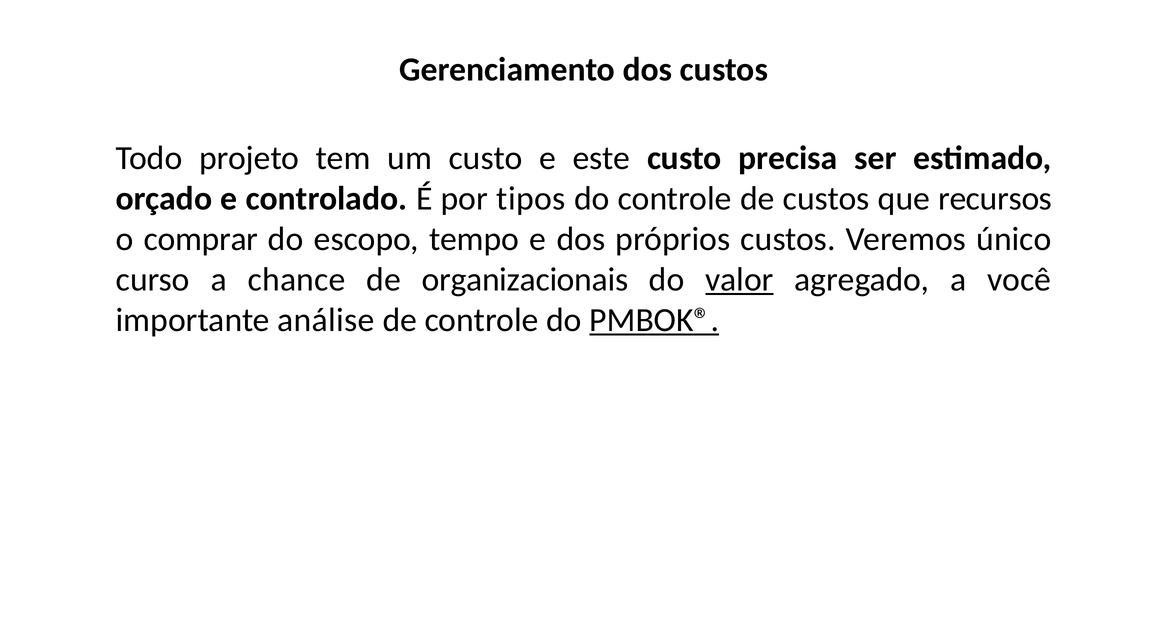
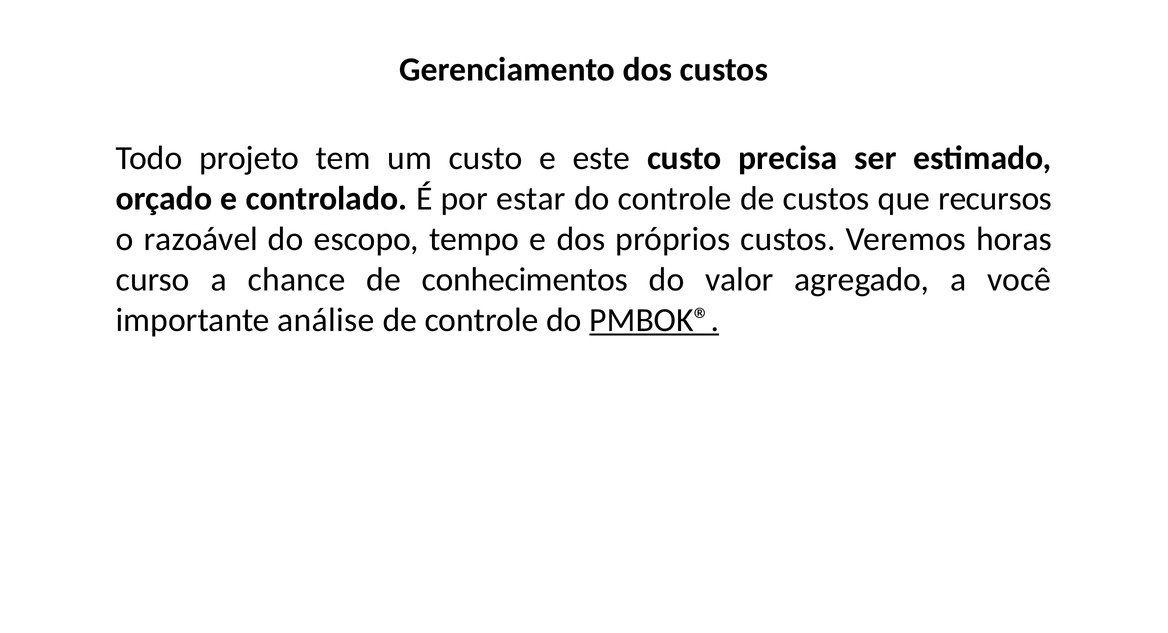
tipos: tipos -> estar
comprar: comprar -> razoável
único: único -> horas
organizacionais: organizacionais -> conhecimentos
valor underline: present -> none
